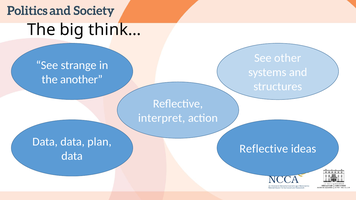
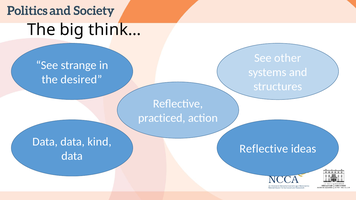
another: another -> desired
interpret: interpret -> practiced
plan: plan -> kind
